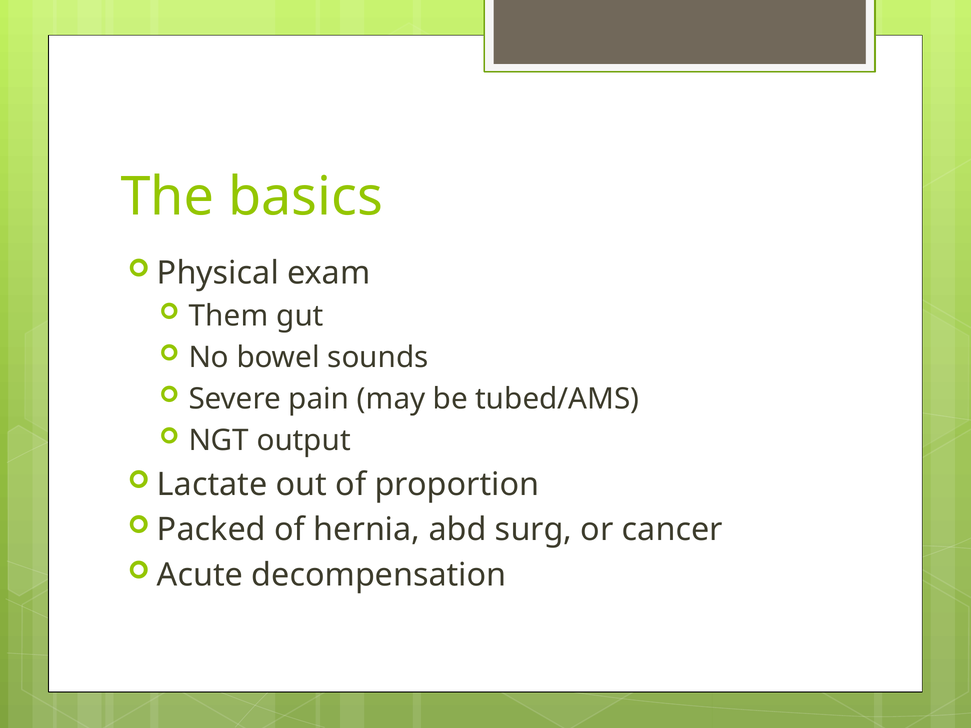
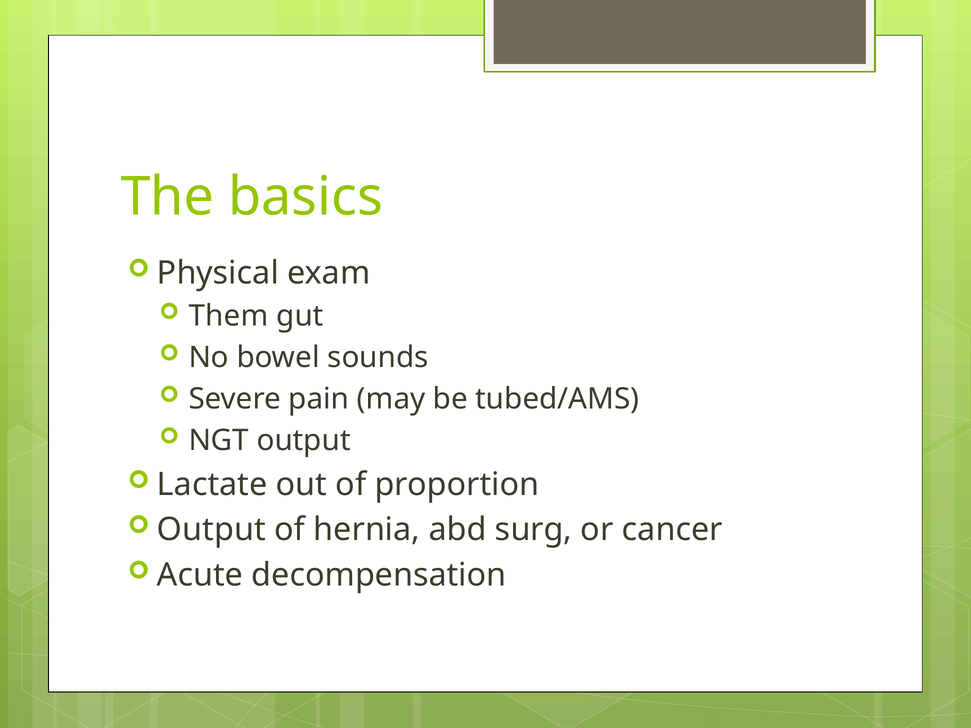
Packed at (211, 530): Packed -> Output
